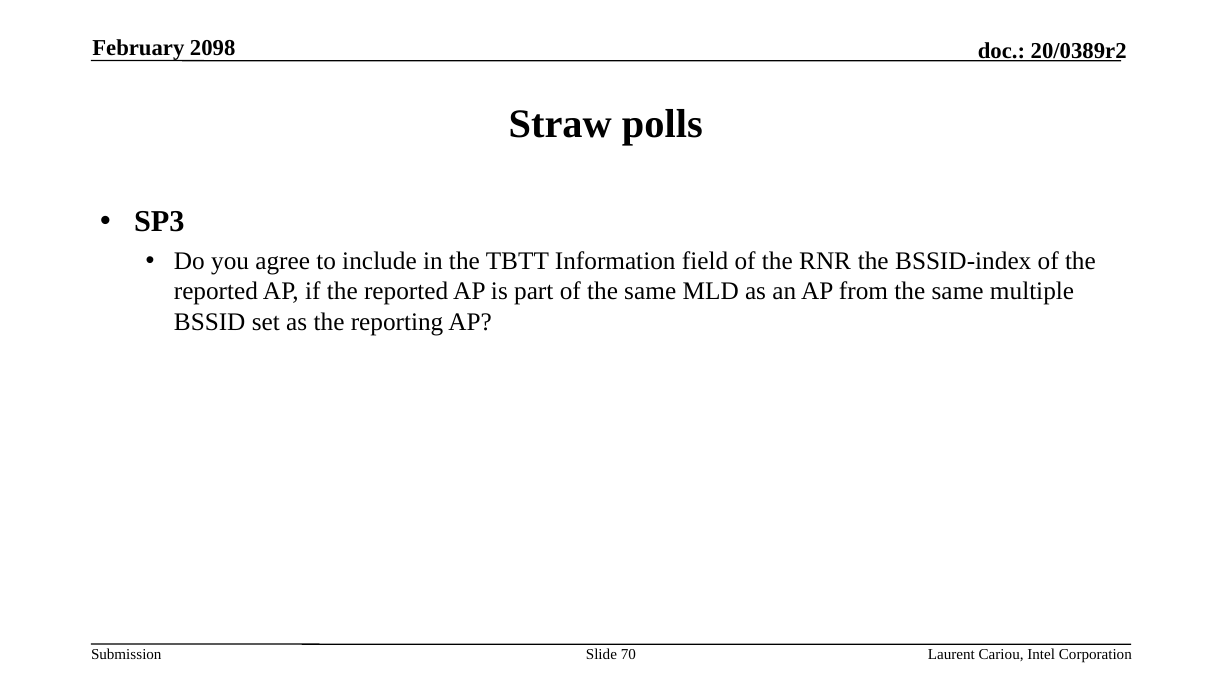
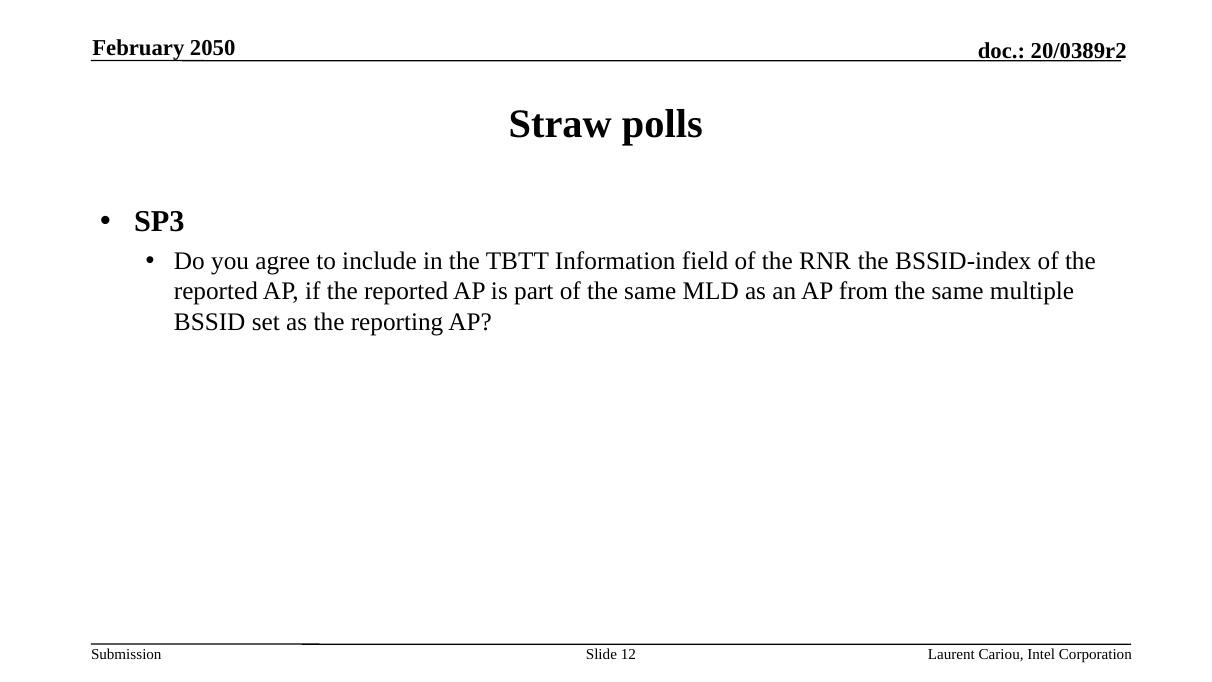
2098: 2098 -> 2050
70: 70 -> 12
